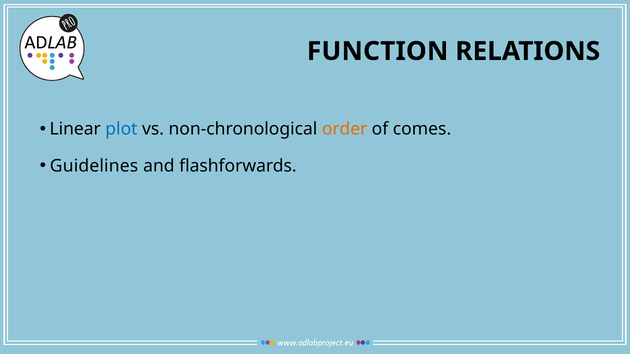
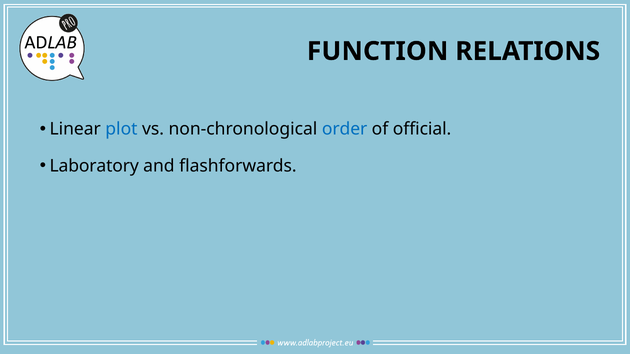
order colour: orange -> blue
comes: comes -> official
Guidelines: Guidelines -> Laboratory
